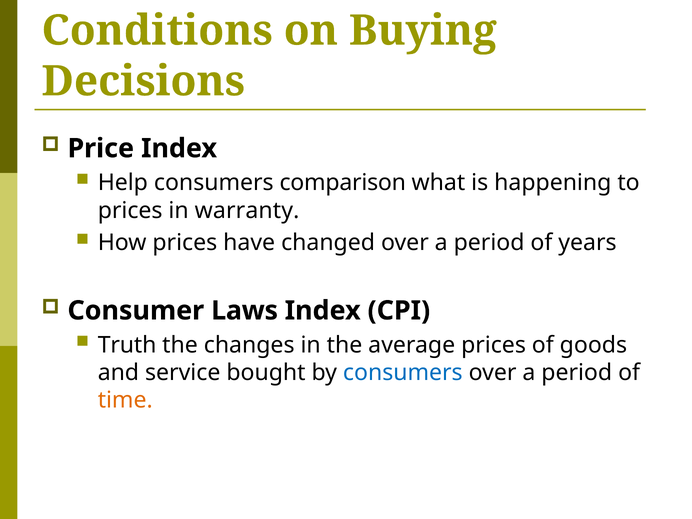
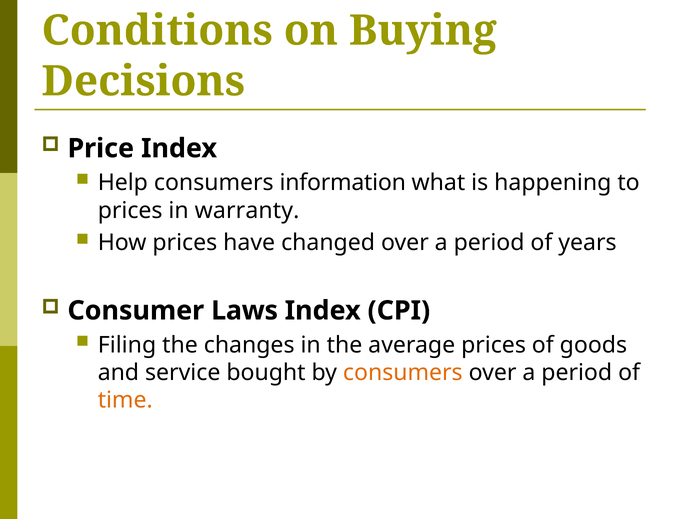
comparison: comparison -> information
Truth: Truth -> Filing
consumers at (403, 373) colour: blue -> orange
